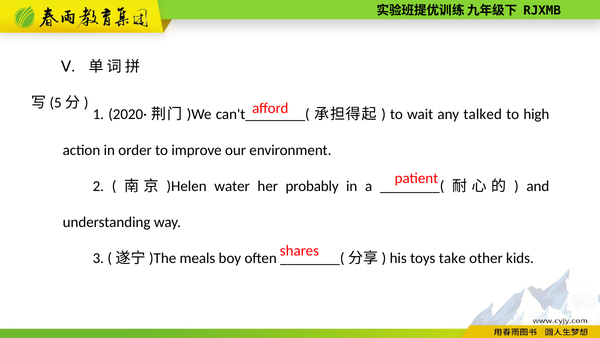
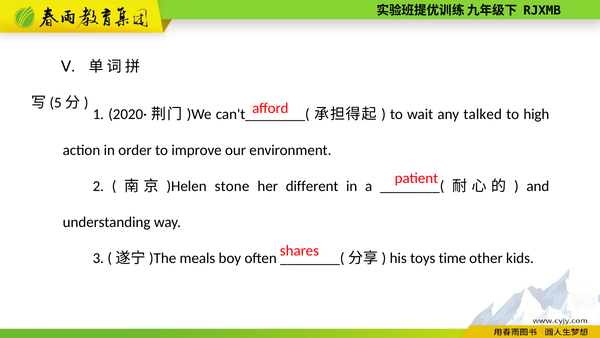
water: water -> stone
probably: probably -> different
take: take -> time
